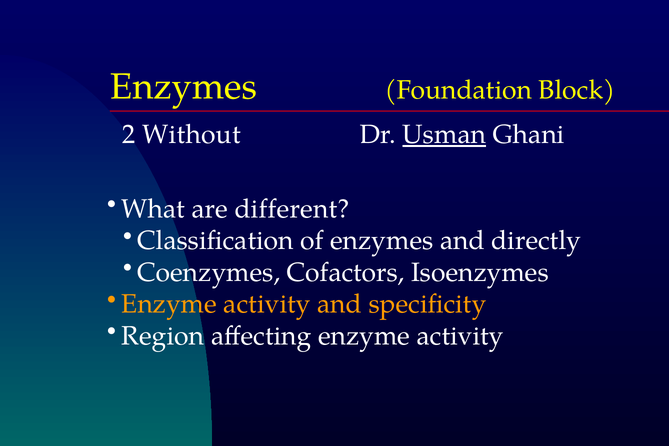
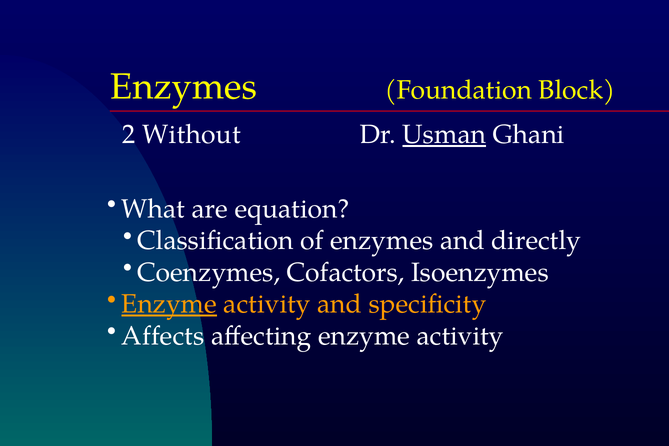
different: different -> equation
Enzyme at (169, 304) underline: none -> present
Region: Region -> Affects
